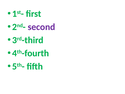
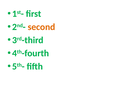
second colour: purple -> orange
